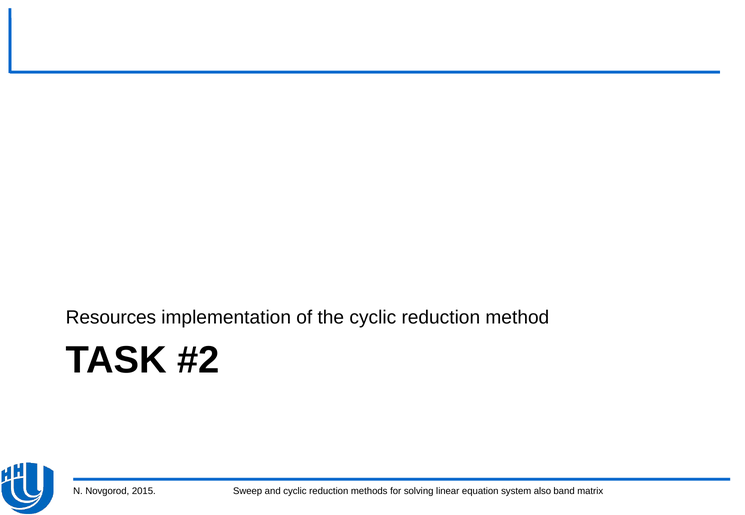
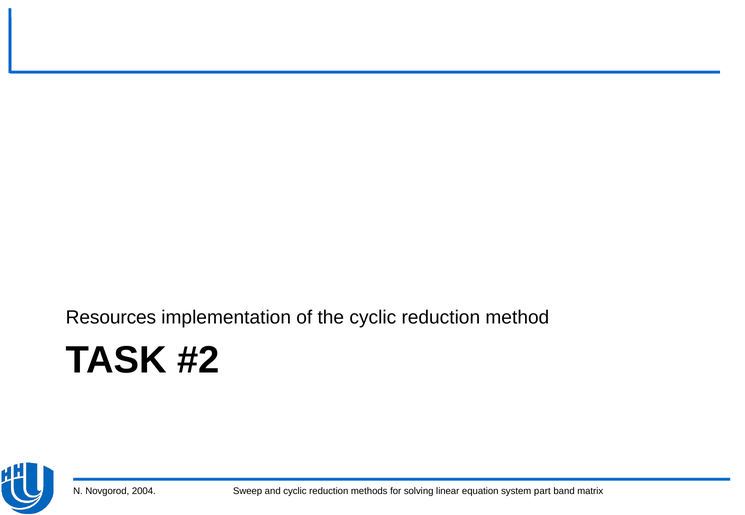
2015: 2015 -> 2004
also: also -> part
